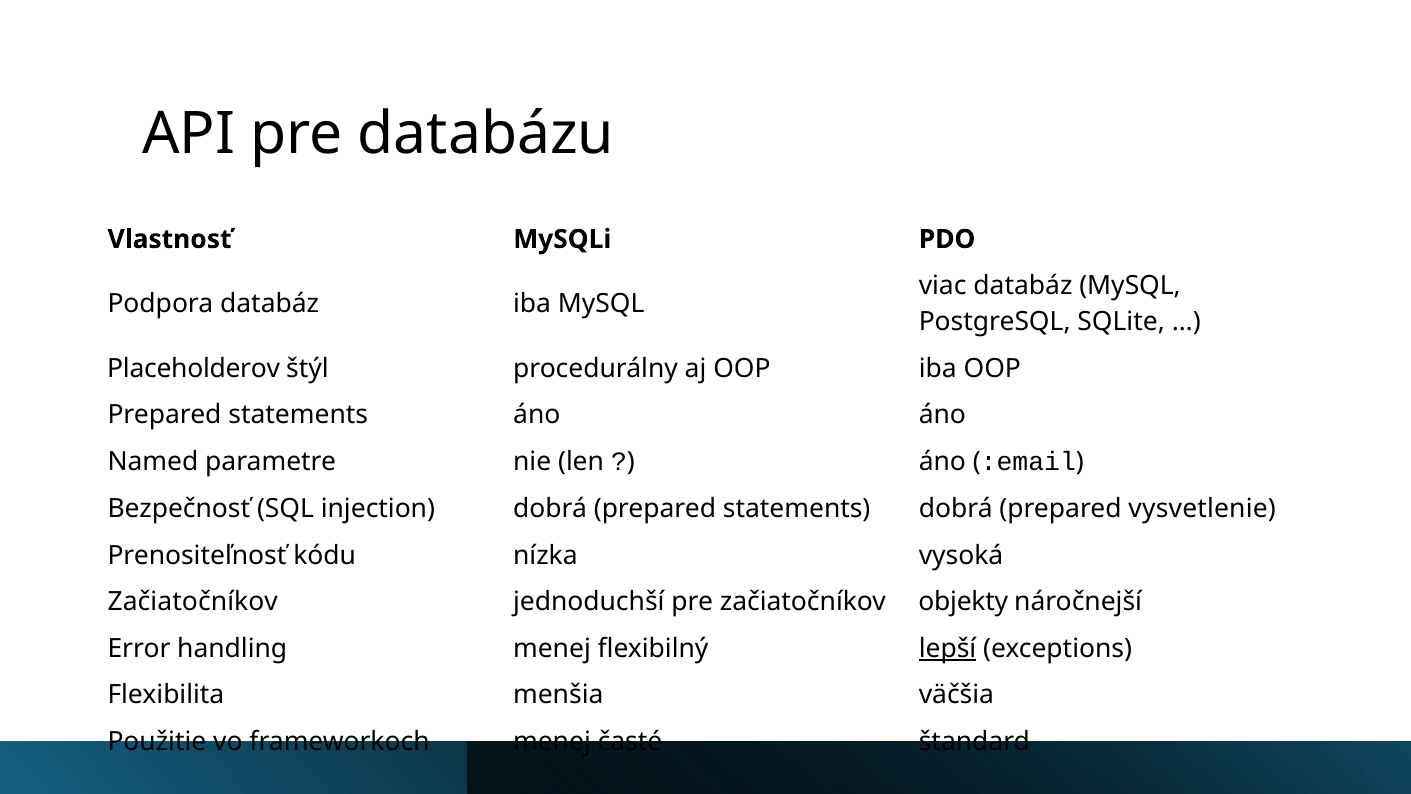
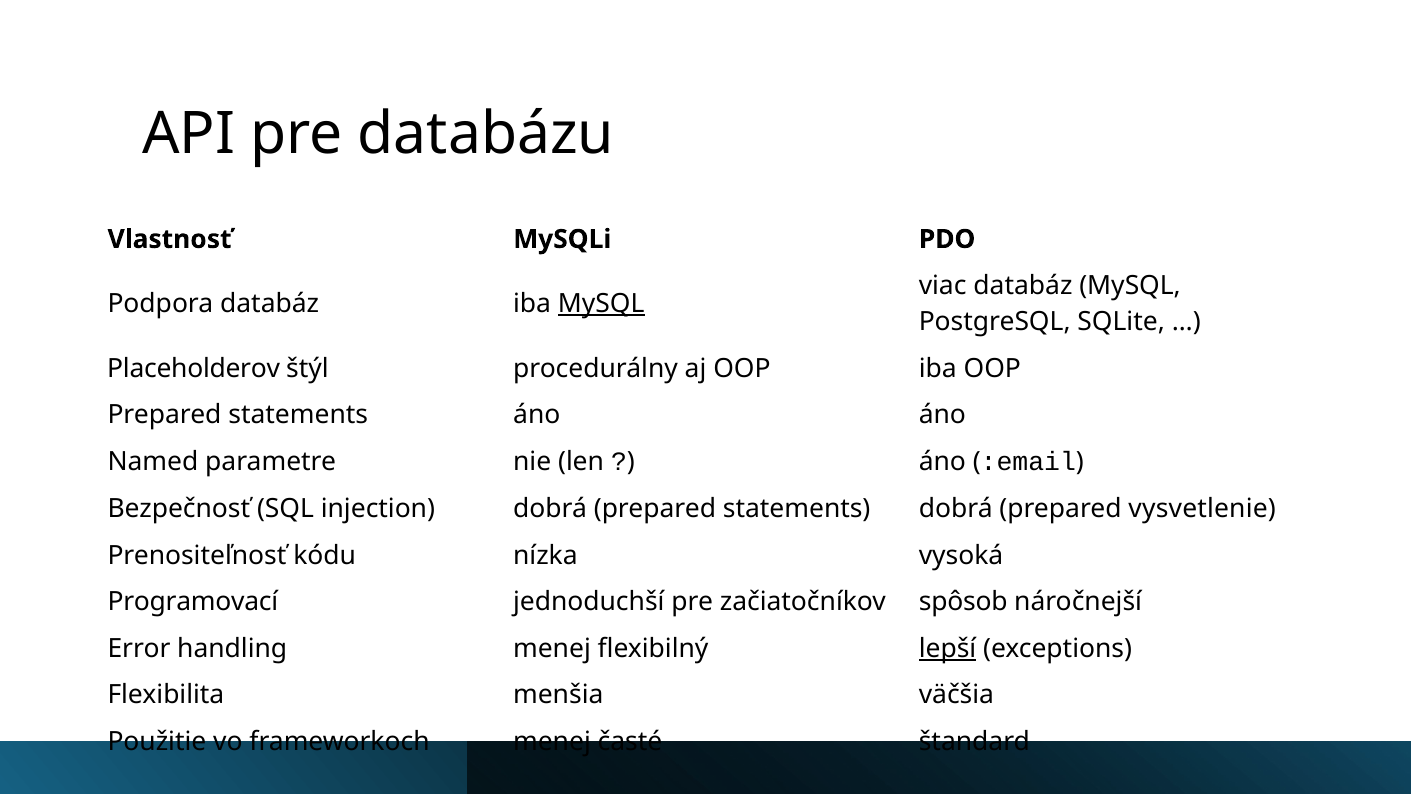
MySQL at (601, 304) underline: none -> present
Začiatočníkov at (193, 602): Začiatočníkov -> Programovací
objekty: objekty -> spôsob
